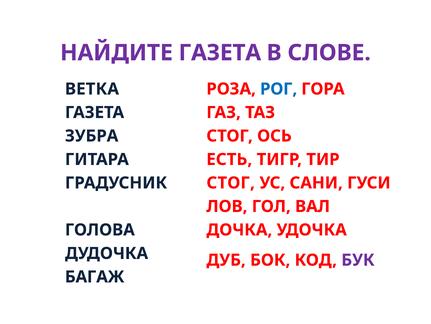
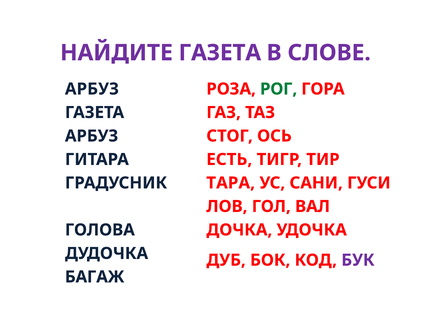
ВЕТКА at (92, 89): ВЕТКА -> АРБУЗ
РОГ colour: blue -> green
ЗУБРА at (92, 136): ЗУБРА -> АРБУЗ
СТОГ at (231, 183): СТОГ -> ТАРА
